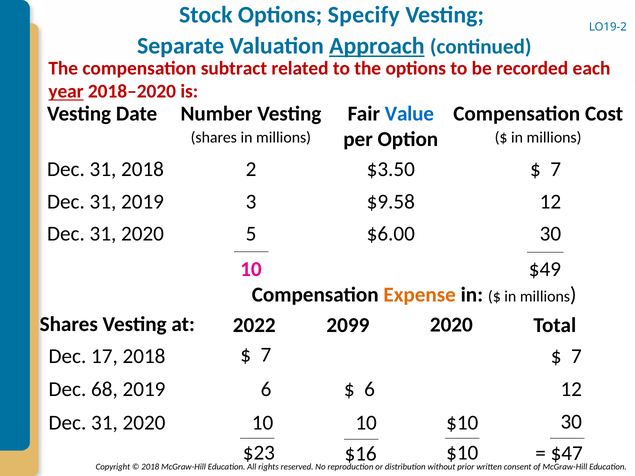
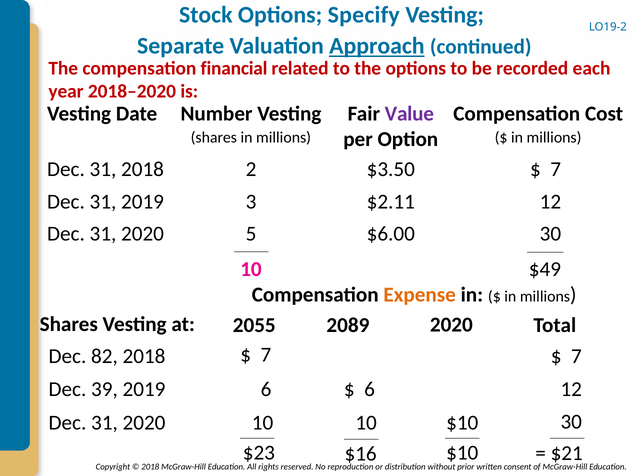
subtract: subtract -> financial
year underline: present -> none
Value colour: blue -> purple
$9.58: $9.58 -> $2.11
2022: 2022 -> 2055
2099: 2099 -> 2089
17: 17 -> 82
68: 68 -> 39
$47: $47 -> $21
